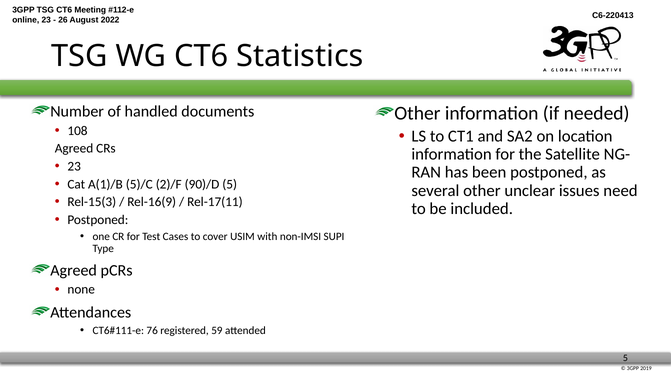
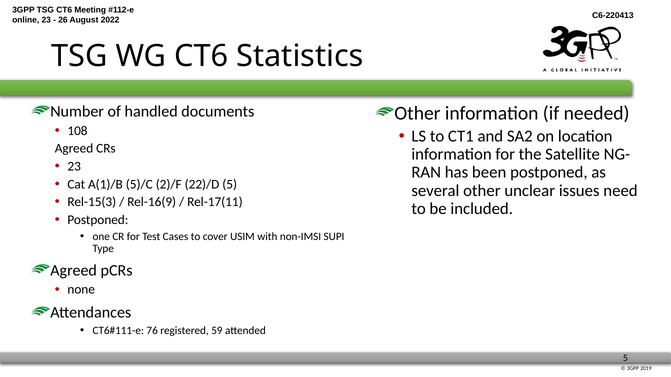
90)/D: 90)/D -> 22)/D
